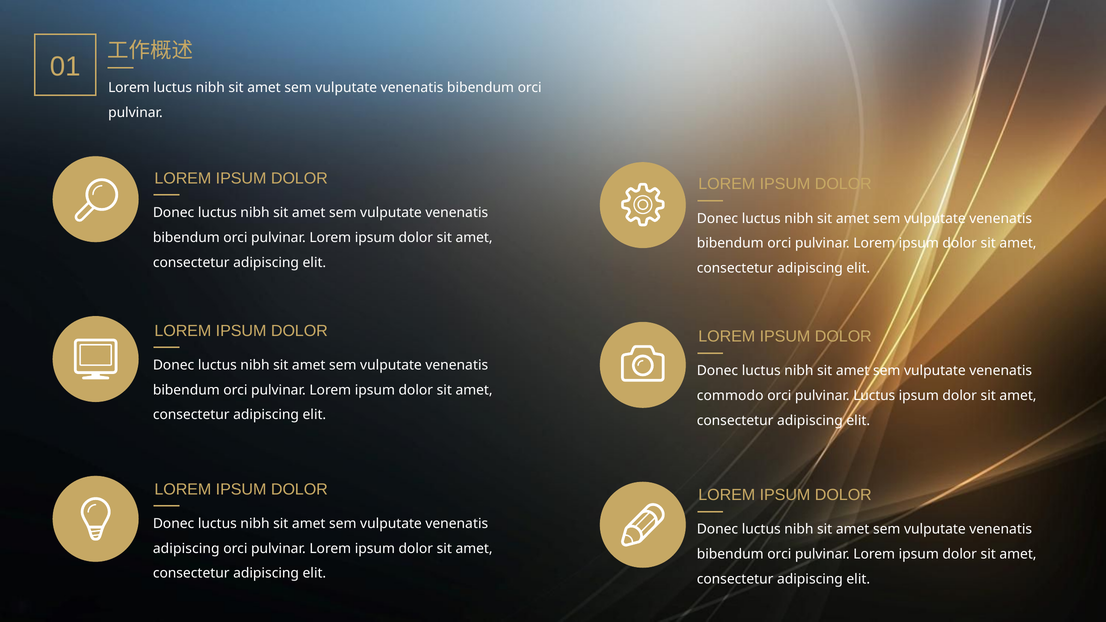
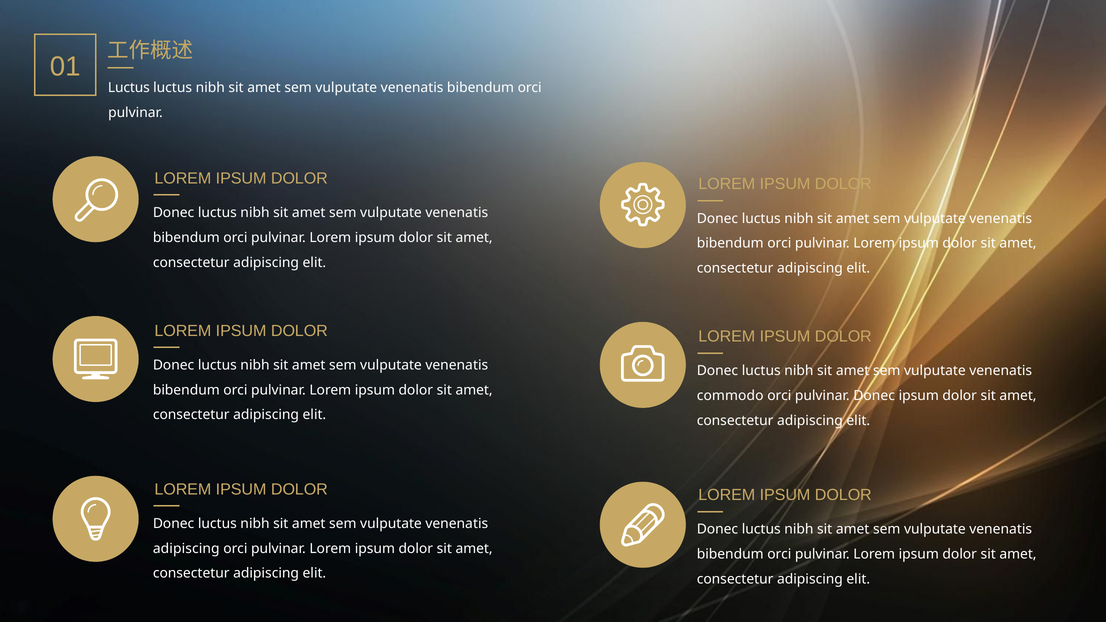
Lorem at (129, 88): Lorem -> Luctus
pulvinar Luctus: Luctus -> Donec
